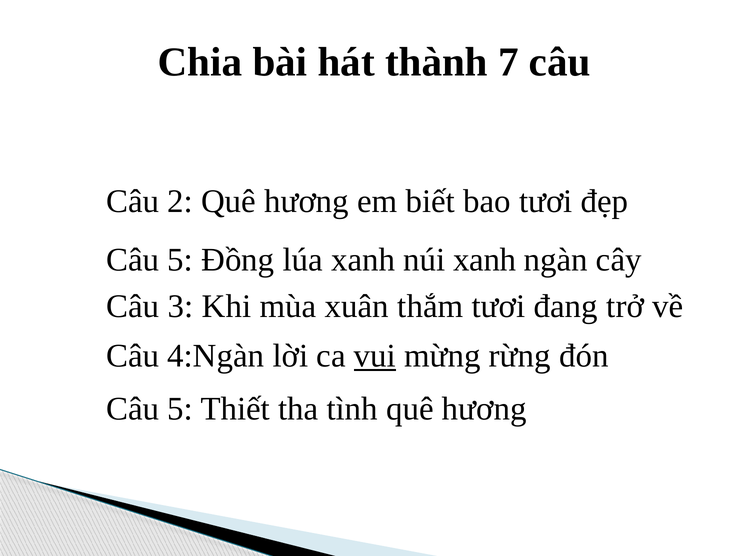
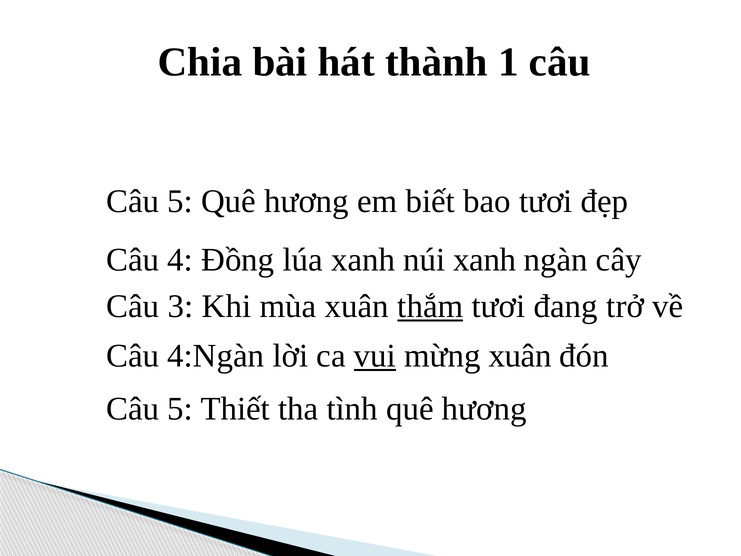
7: 7 -> 1
2 at (180, 201): 2 -> 5
5 at (180, 260): 5 -> 4
thắm underline: none -> present
mừng rừng: rừng -> xuân
